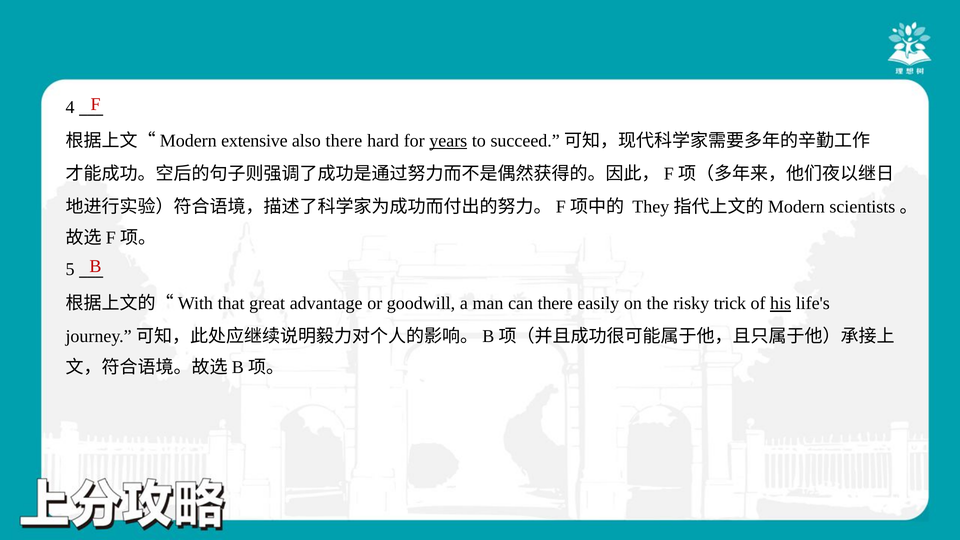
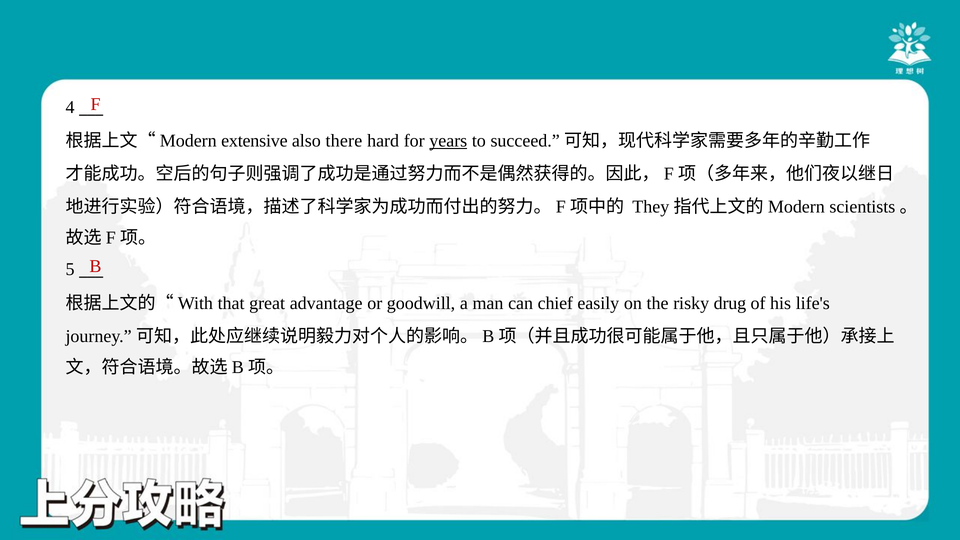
can there: there -> chief
trick: trick -> drug
his underline: present -> none
